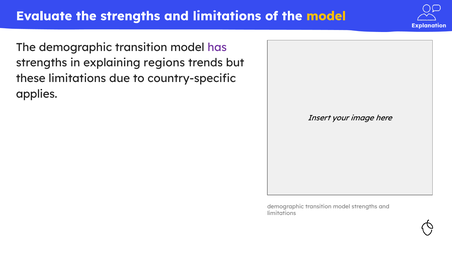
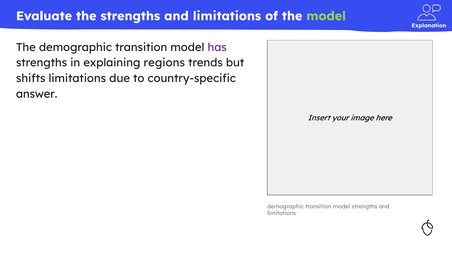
model at (326, 16) colour: yellow -> light green
these: these -> shifts
applies: applies -> answer
